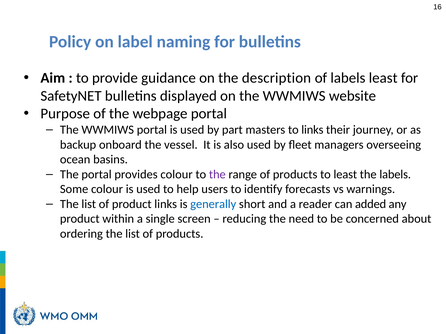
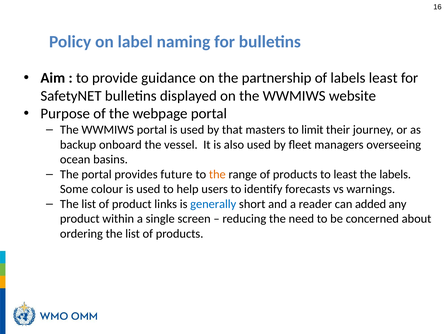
description: description -> partnership
part: part -> that
to links: links -> limit
provides colour: colour -> future
the at (217, 175) colour: purple -> orange
